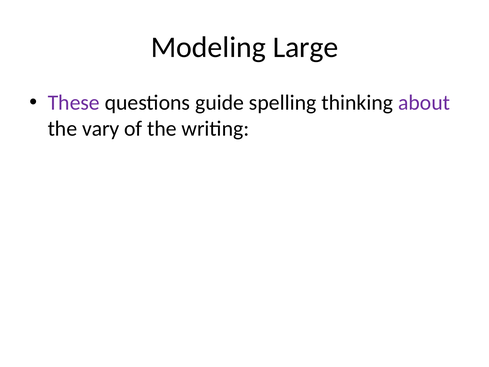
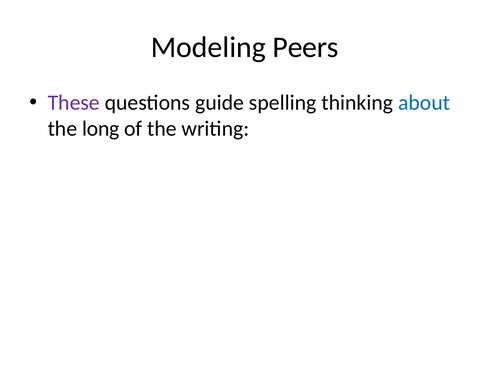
Large: Large -> Peers
about colour: purple -> blue
vary: vary -> long
